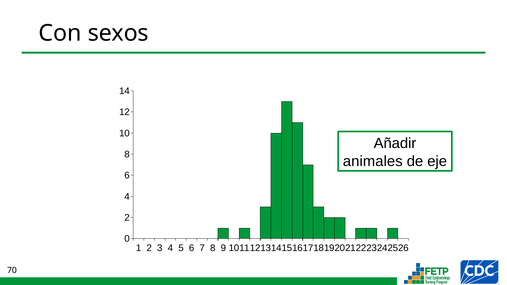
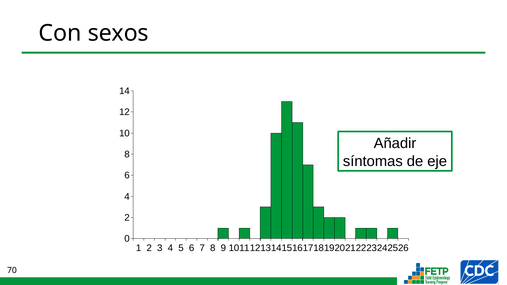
animales: animales -> síntomas
